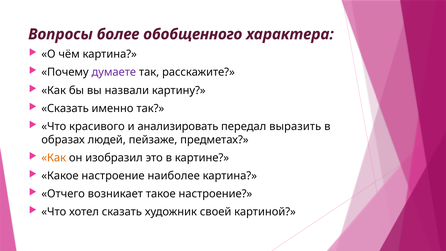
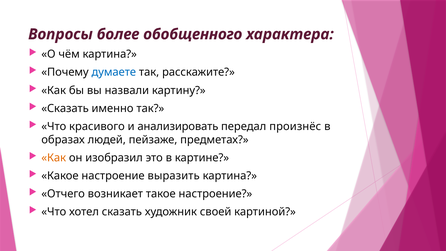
думаете colour: purple -> blue
выразить: выразить -> произнёс
наиболее: наиболее -> выразить
